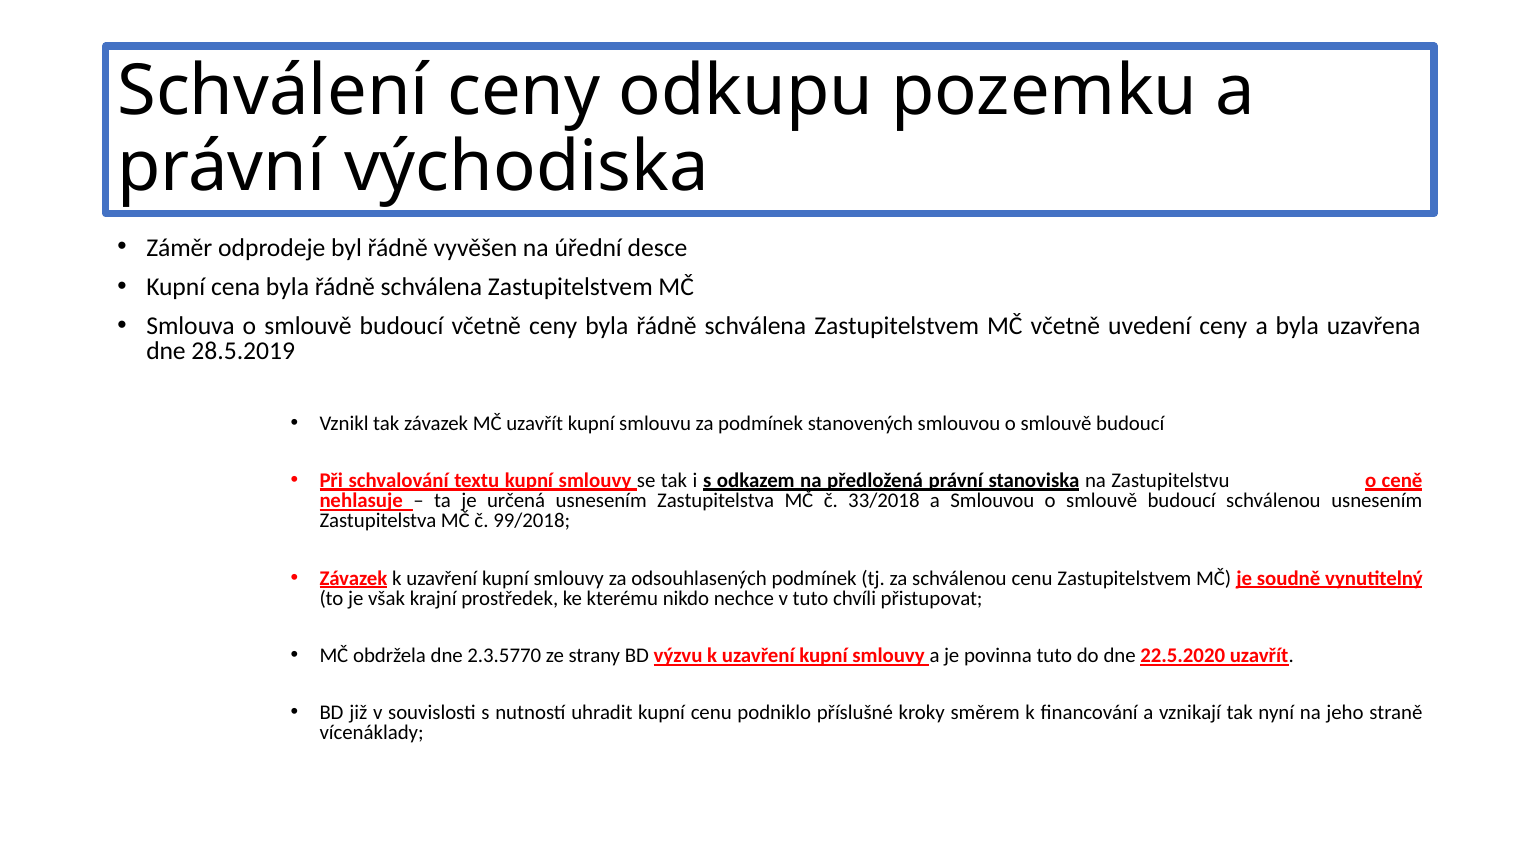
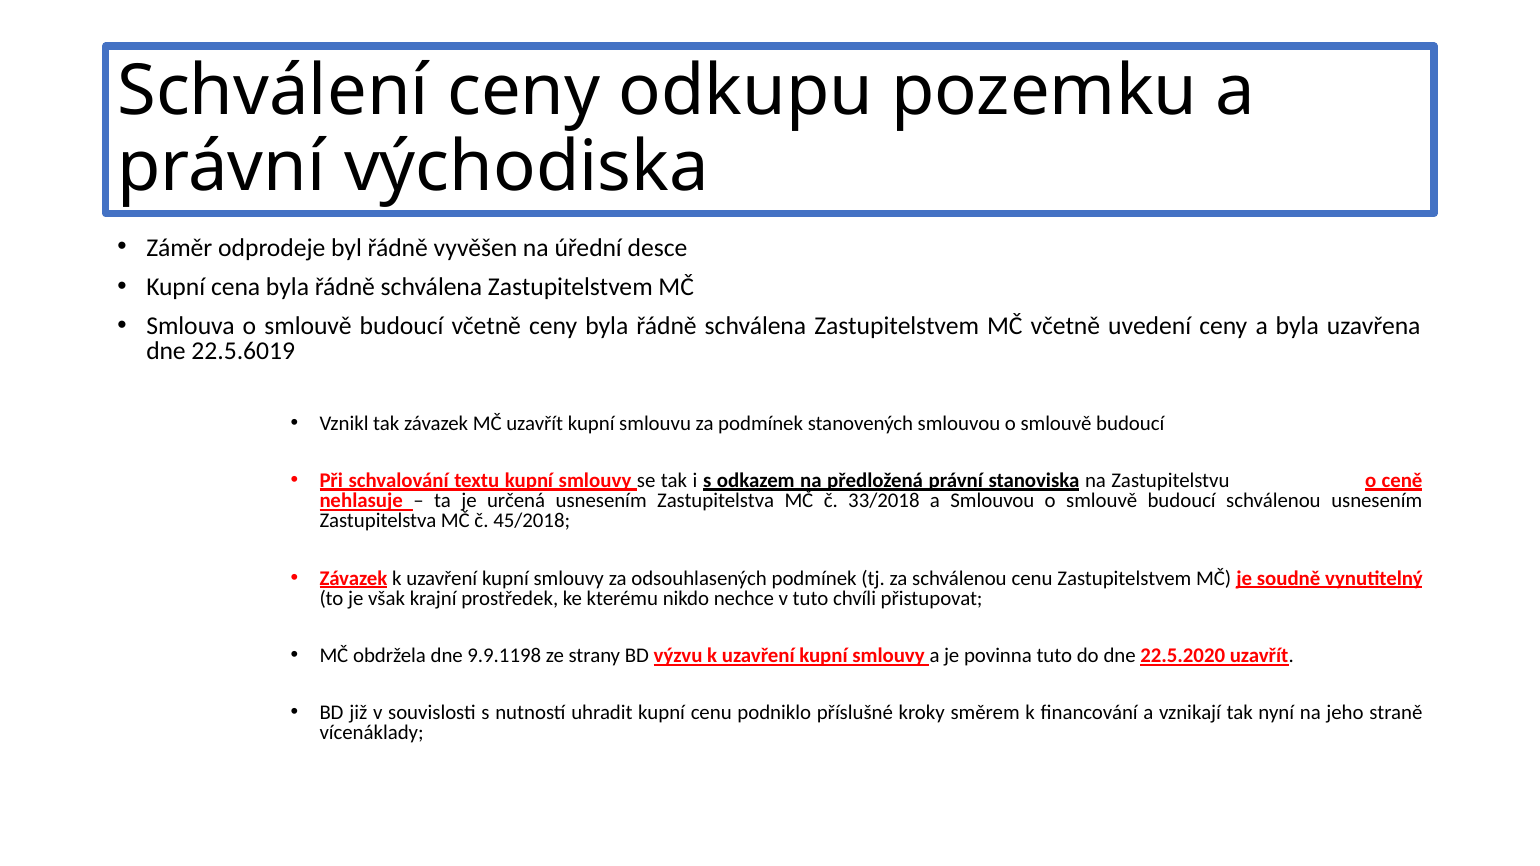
28.5.2019: 28.5.2019 -> 22.5.6019
99/2018: 99/2018 -> 45/2018
2.3.5770: 2.3.5770 -> 9.9.1198
